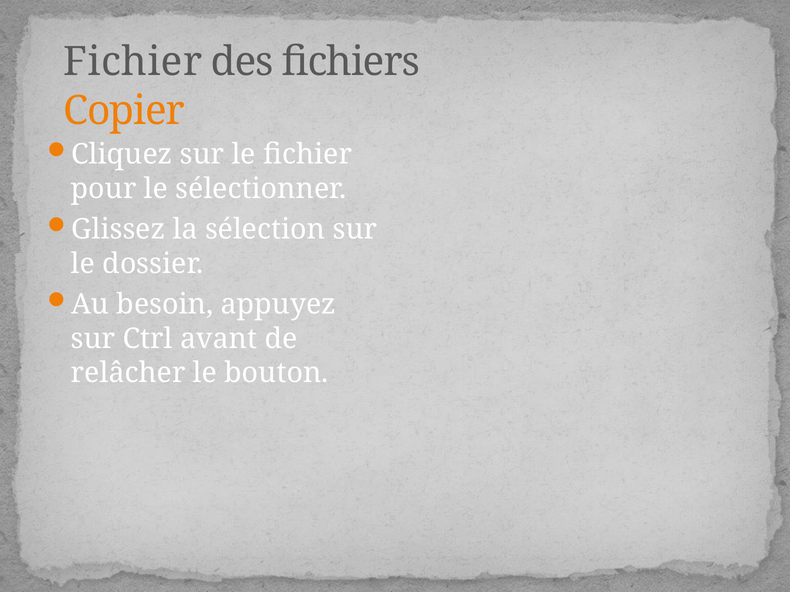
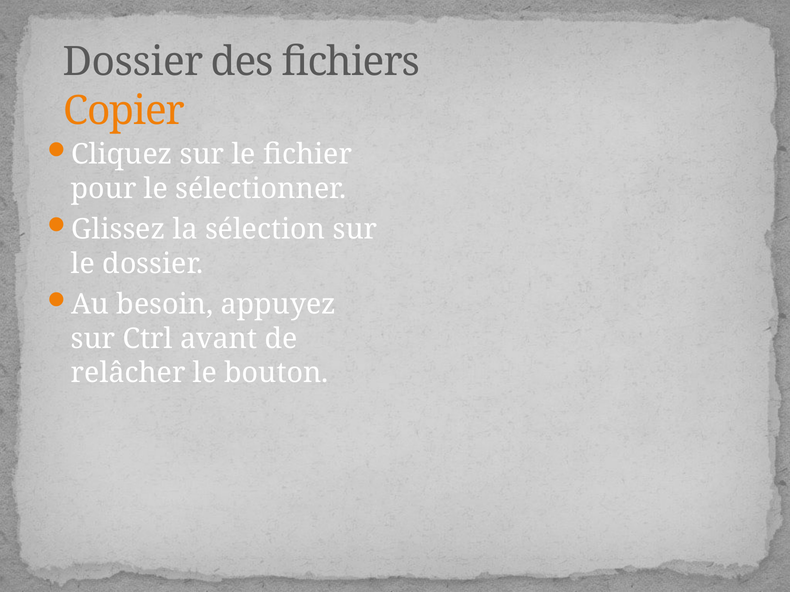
Fichier at (133, 62): Fichier -> Dossier
